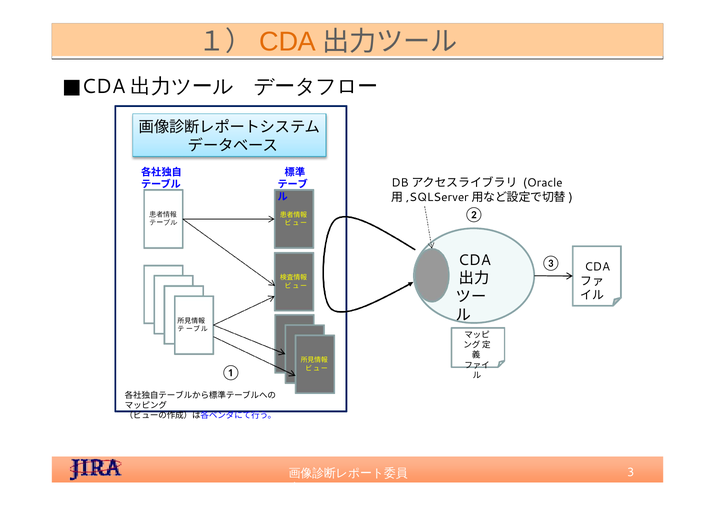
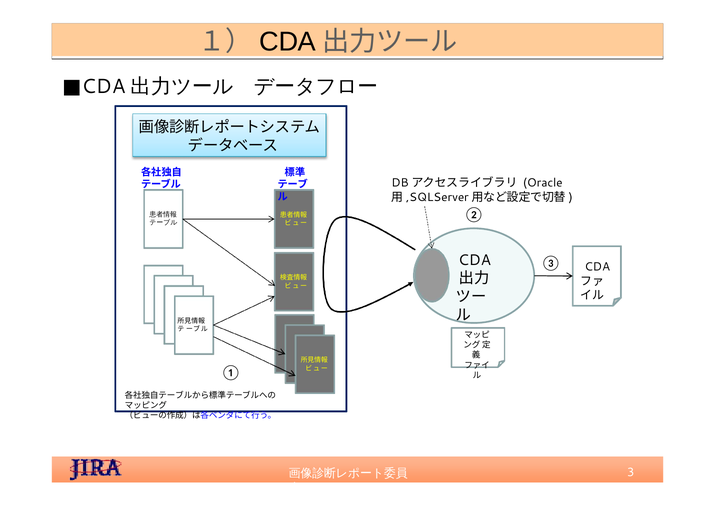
CDA at (288, 42) colour: orange -> black
